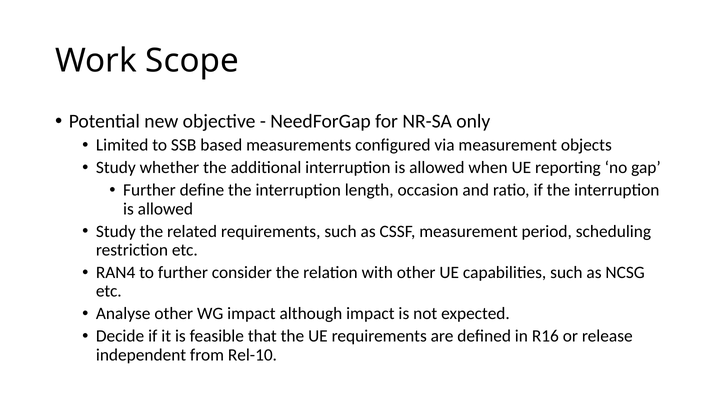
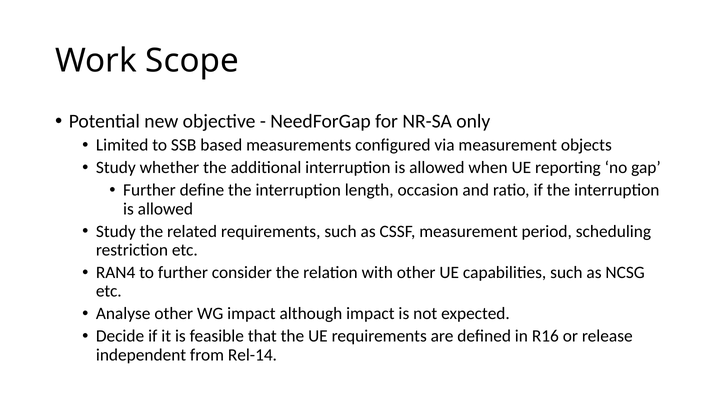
Rel-10: Rel-10 -> Rel-14
